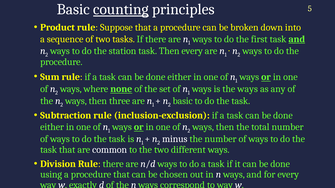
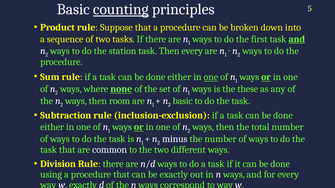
one at (211, 77) underline: none -> present
the ways: ways -> these
three: three -> room
be chosen: chosen -> exactly
